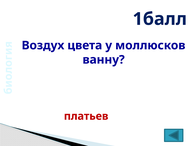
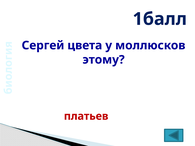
Воздух: Воздух -> Сергей
ванну: ванну -> этому
